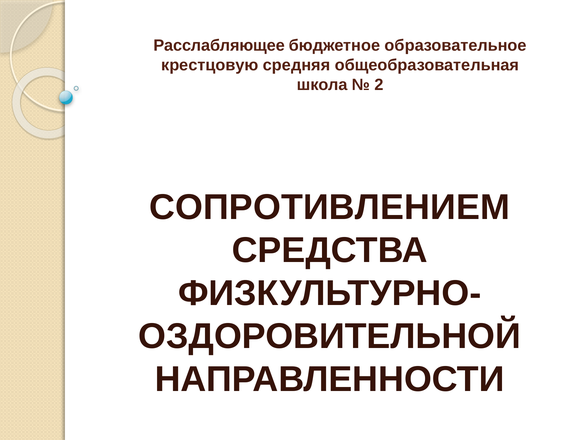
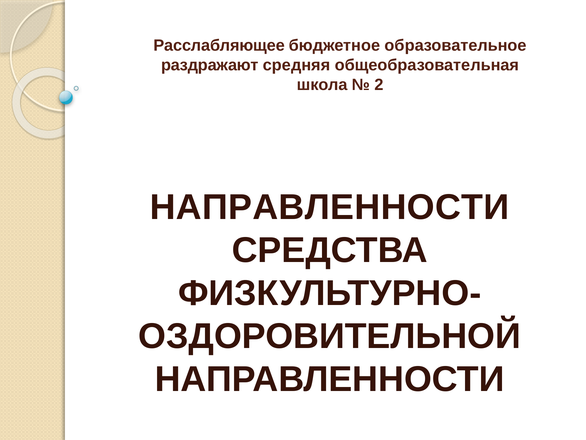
крестцовую: крестцовую -> раздражают
СОПРОТИВЛЕНИЕМ at (330, 207): СОПРОТИВЛЕНИЕМ -> НАПРАВЛЕННОСТИ
